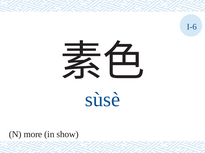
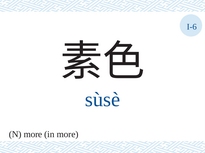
in show: show -> more
